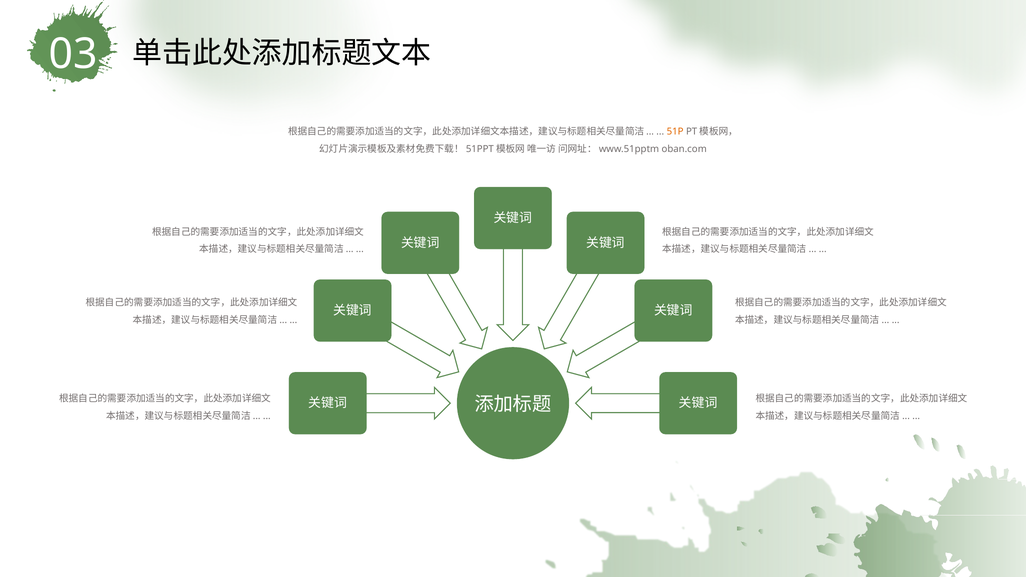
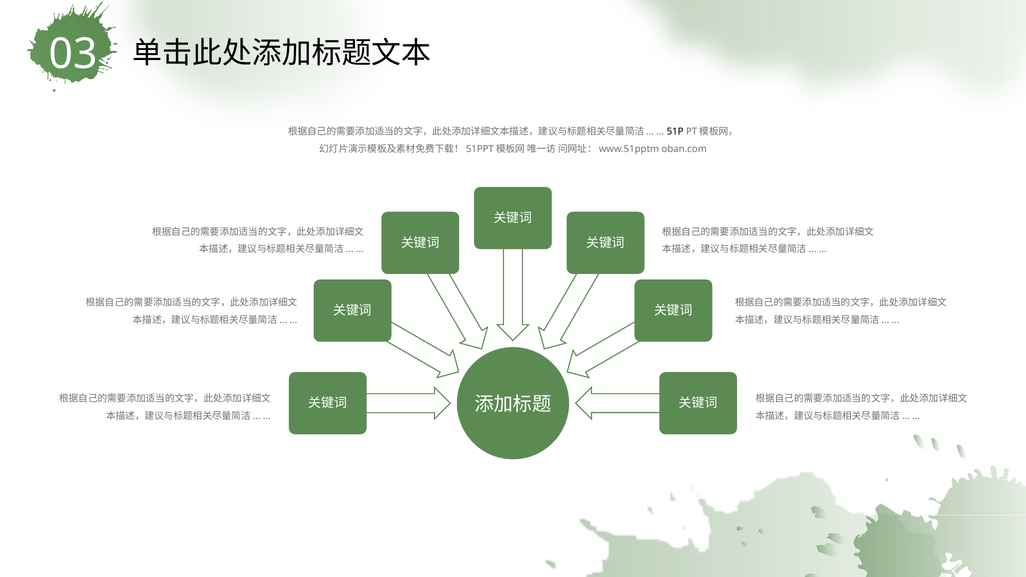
51P colour: orange -> black
